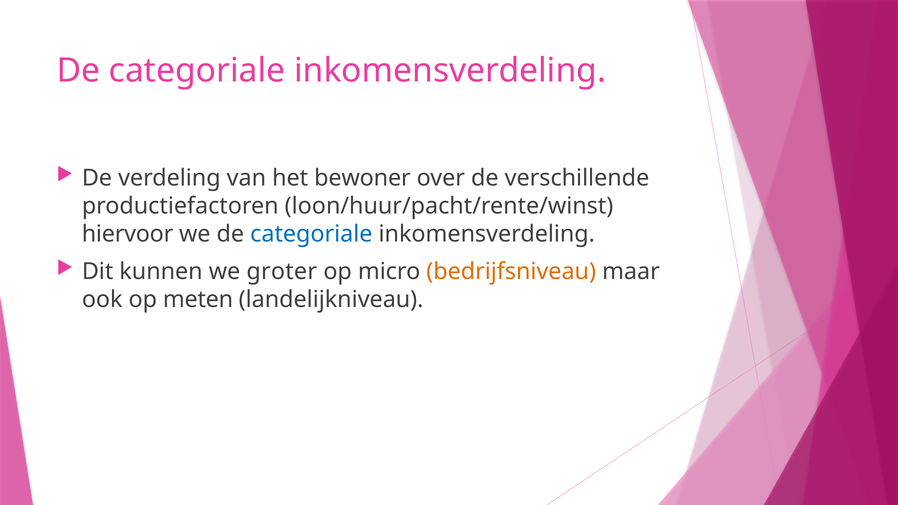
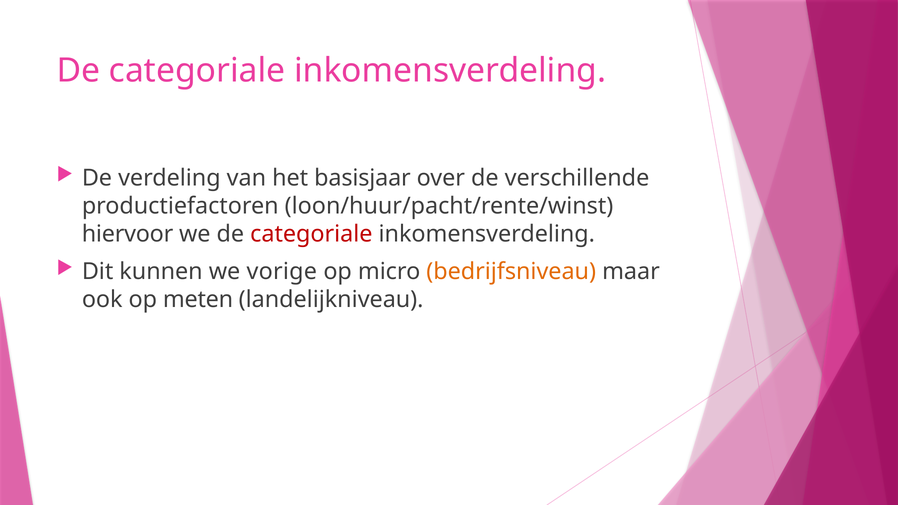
bewoner: bewoner -> basisjaar
categoriale at (311, 234) colour: blue -> red
groter: groter -> vorige
